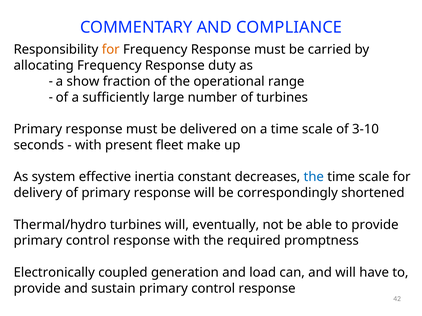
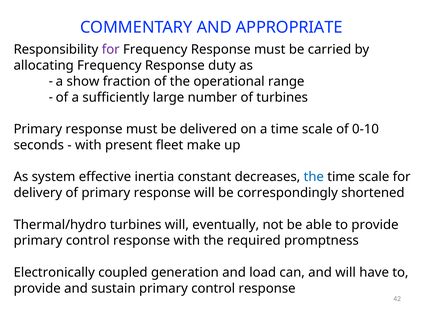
COMPLIANCE: COMPLIANCE -> APPROPRIATE
for at (111, 50) colour: orange -> purple
3-10: 3-10 -> 0-10
